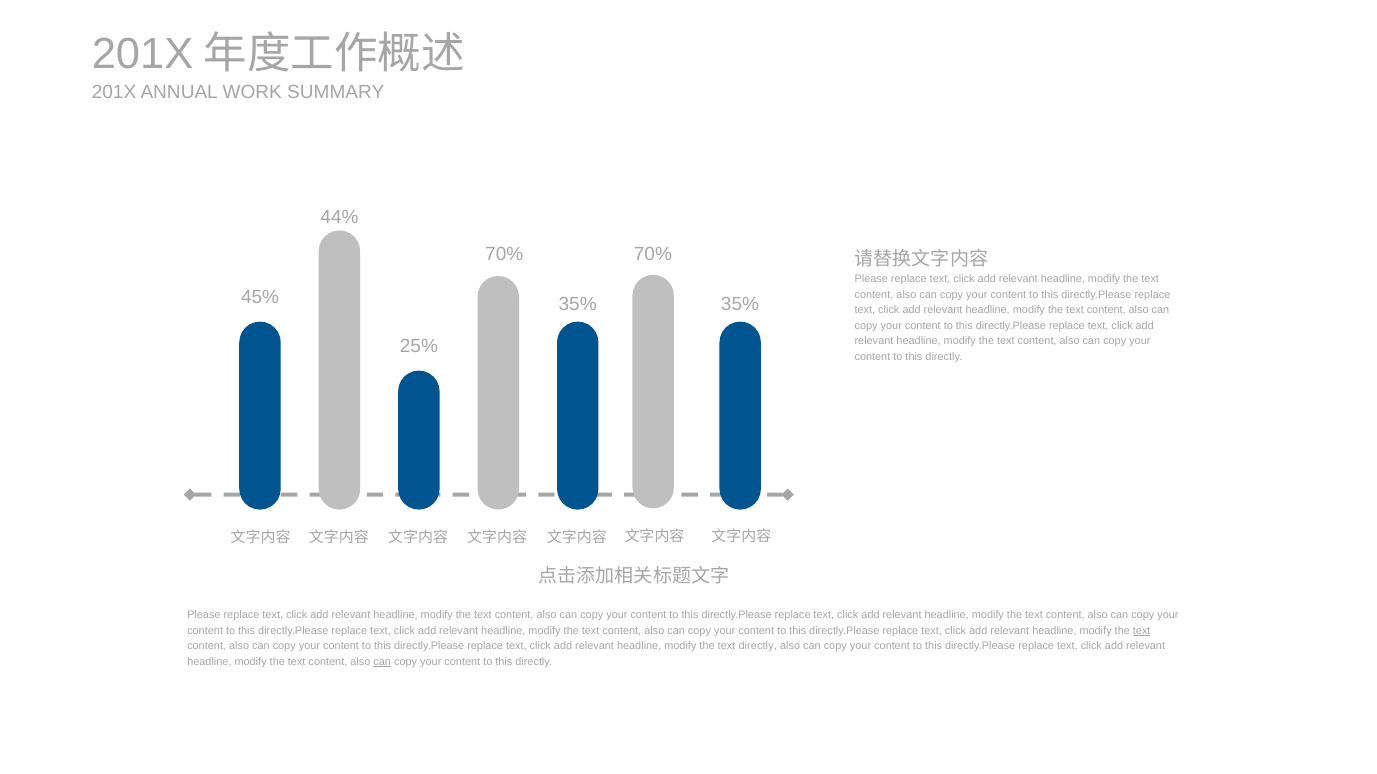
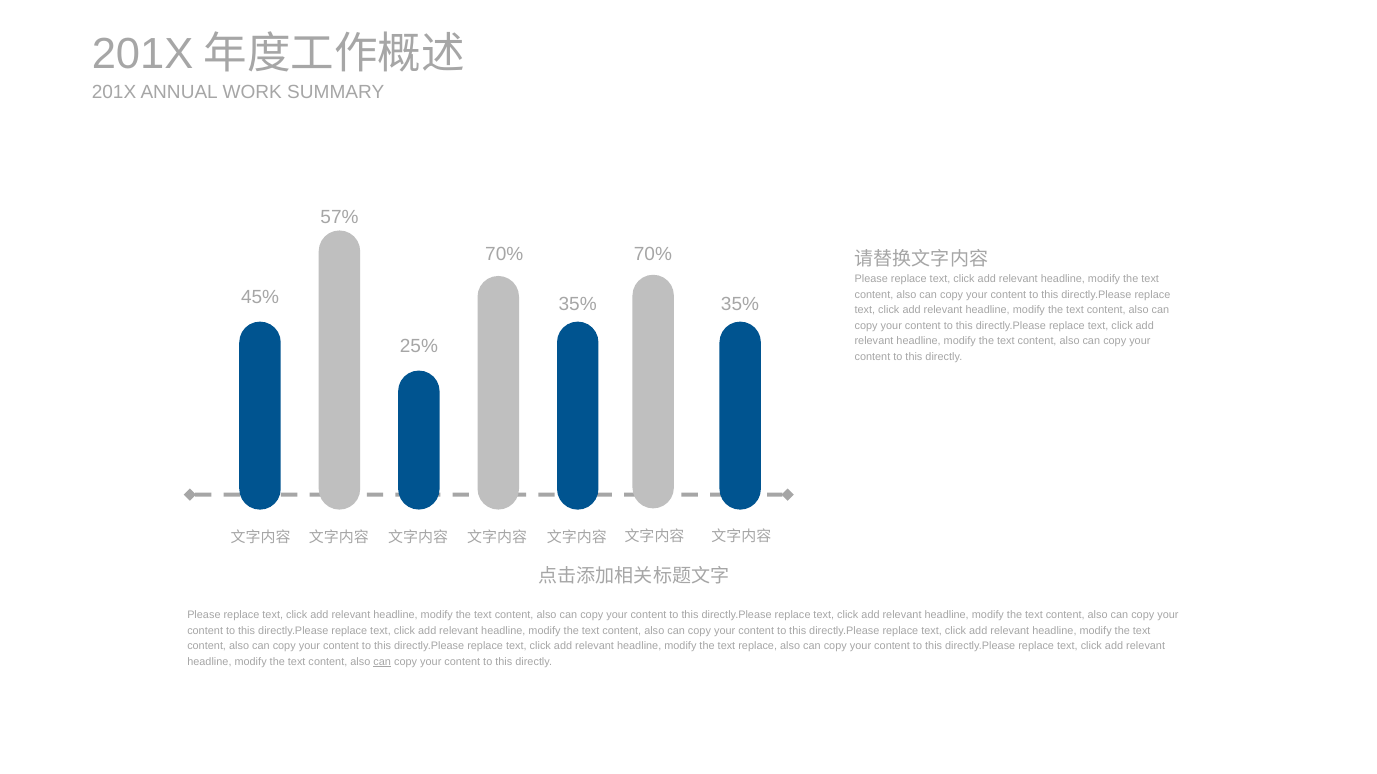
44%: 44% -> 57%
text at (1142, 631) underline: present -> none
text directly: directly -> replace
